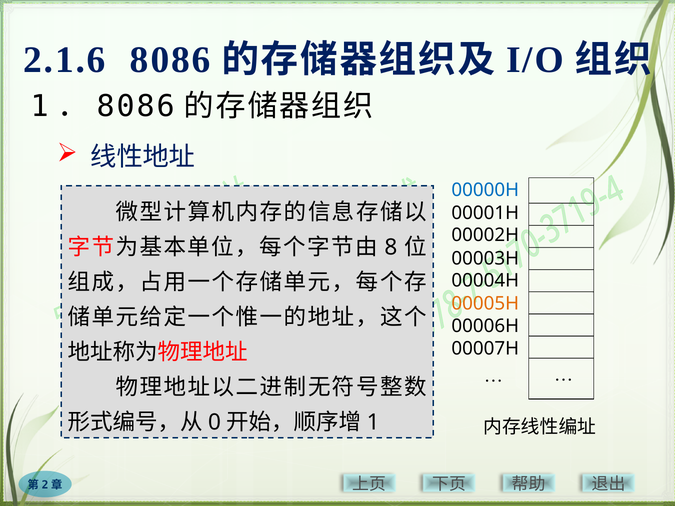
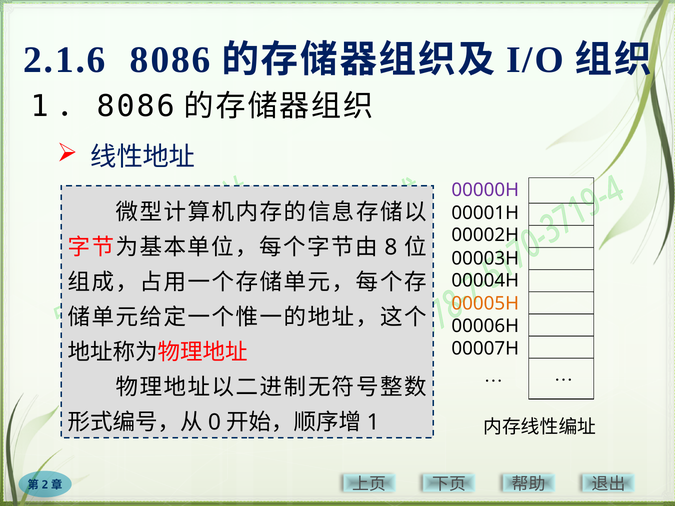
00000H colour: blue -> purple
